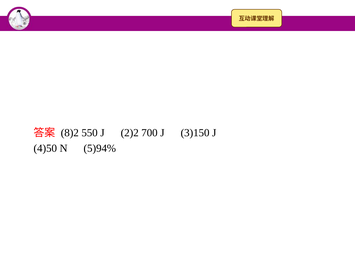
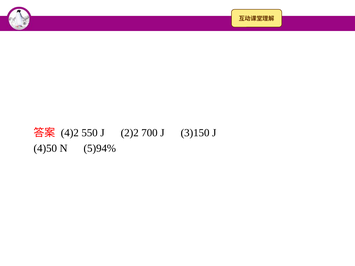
8)2: 8)2 -> 4)2
